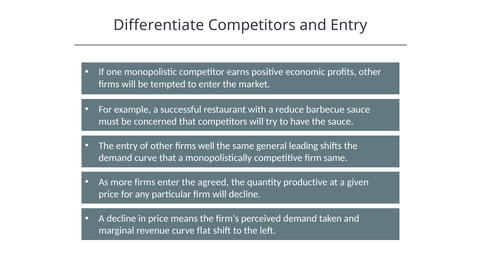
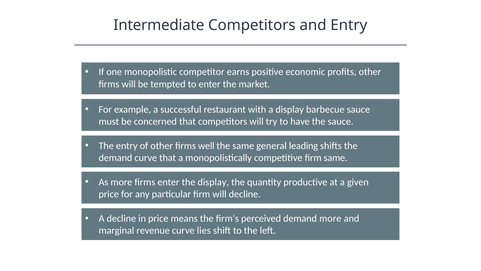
Differentiate: Differentiate -> Intermediate
a reduce: reduce -> display
the agreed: agreed -> display
demand taken: taken -> more
flat: flat -> lies
